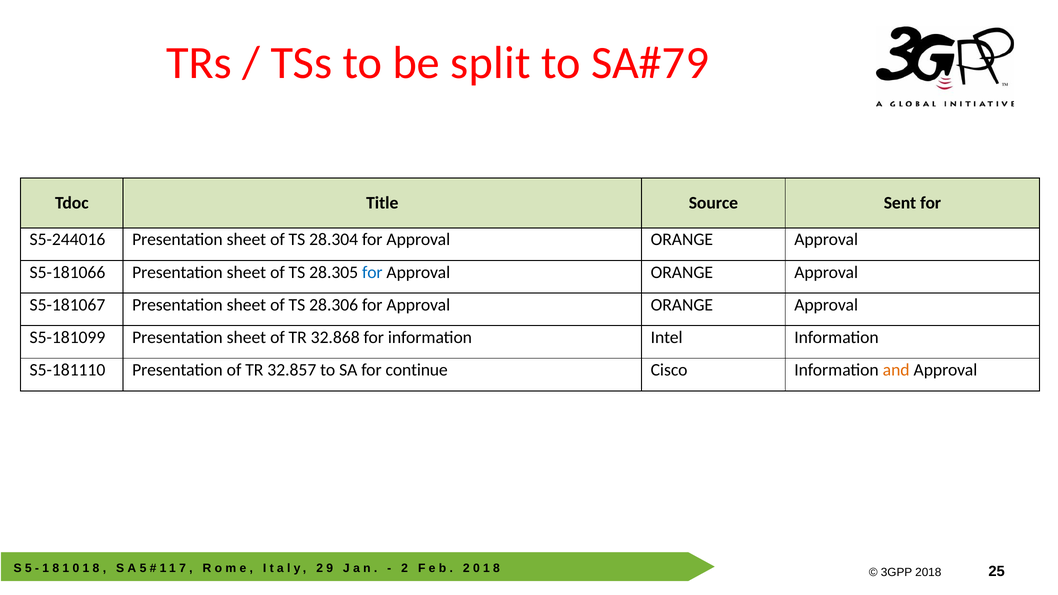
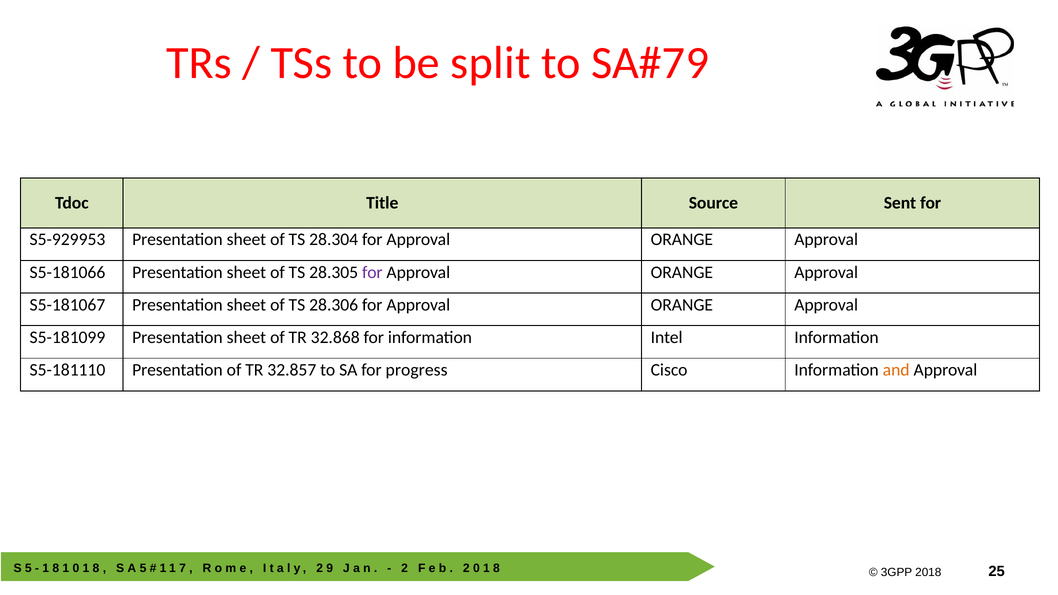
S5-244016: S5-244016 -> S5-929953
for at (372, 272) colour: blue -> purple
continue: continue -> progress
